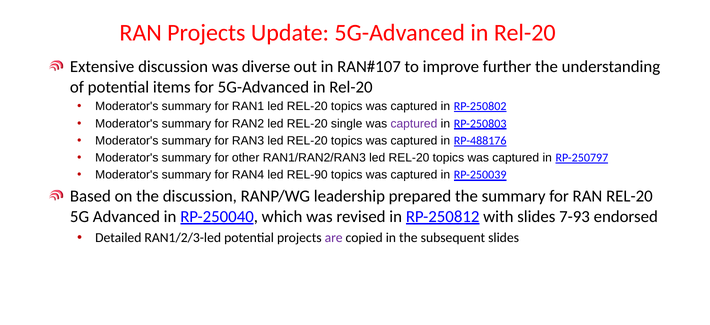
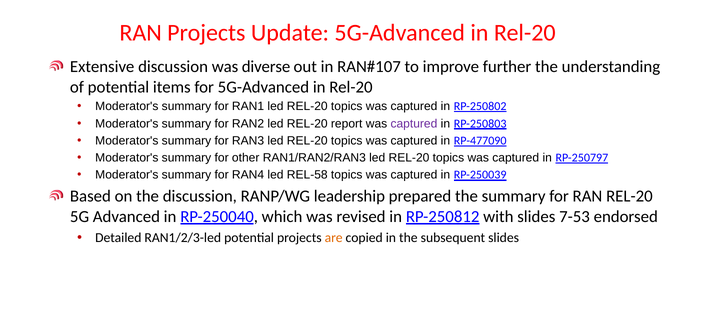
single: single -> report
RP-488176: RP-488176 -> RP-477090
REL-90: REL-90 -> REL-58
7-93: 7-93 -> 7-53
are colour: purple -> orange
